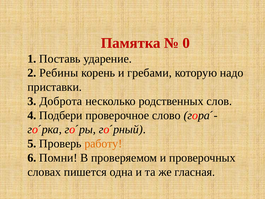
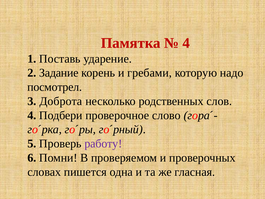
0 at (186, 43): 0 -> 4
Ребины: Ребины -> Задание
приставки: приставки -> посмотрел
работу colour: orange -> purple
